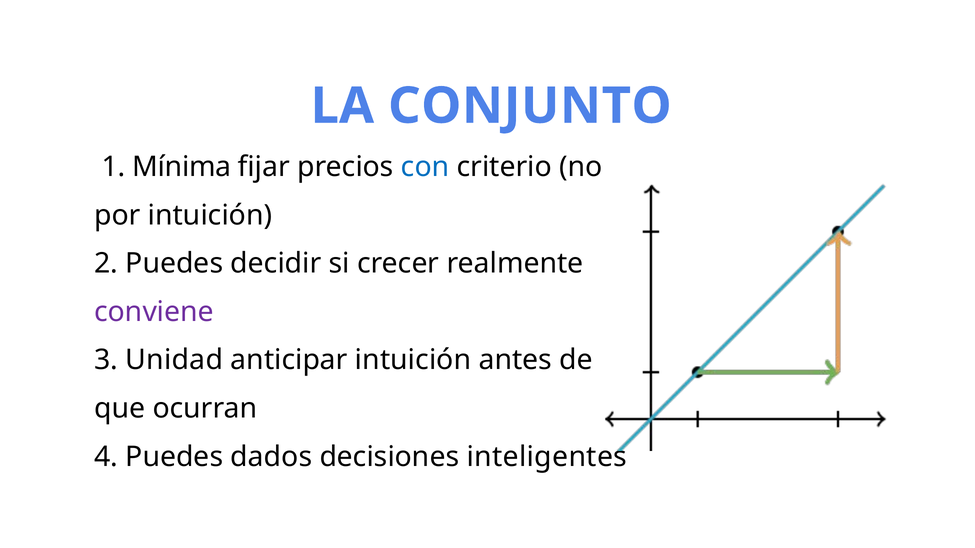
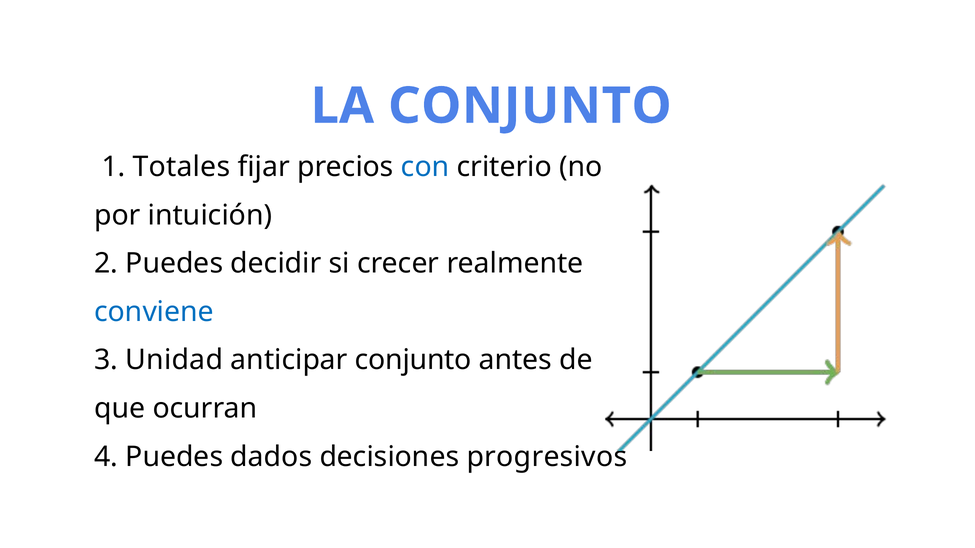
Mínima: Mínima -> Totales
conviene colour: purple -> blue
anticipar intuición: intuición -> conjunto
inteligentes: inteligentes -> progresivos
